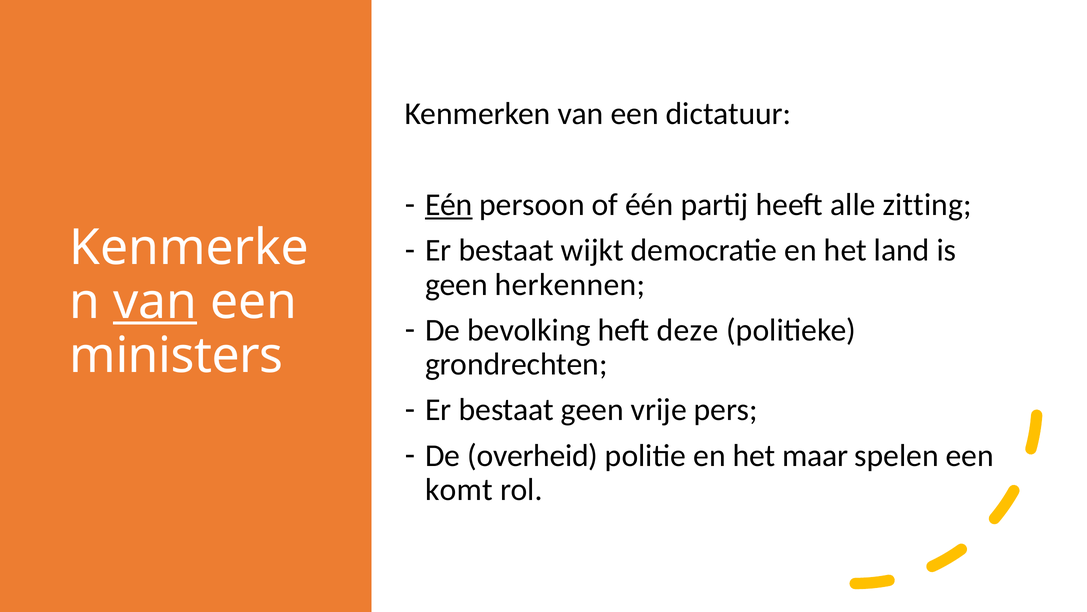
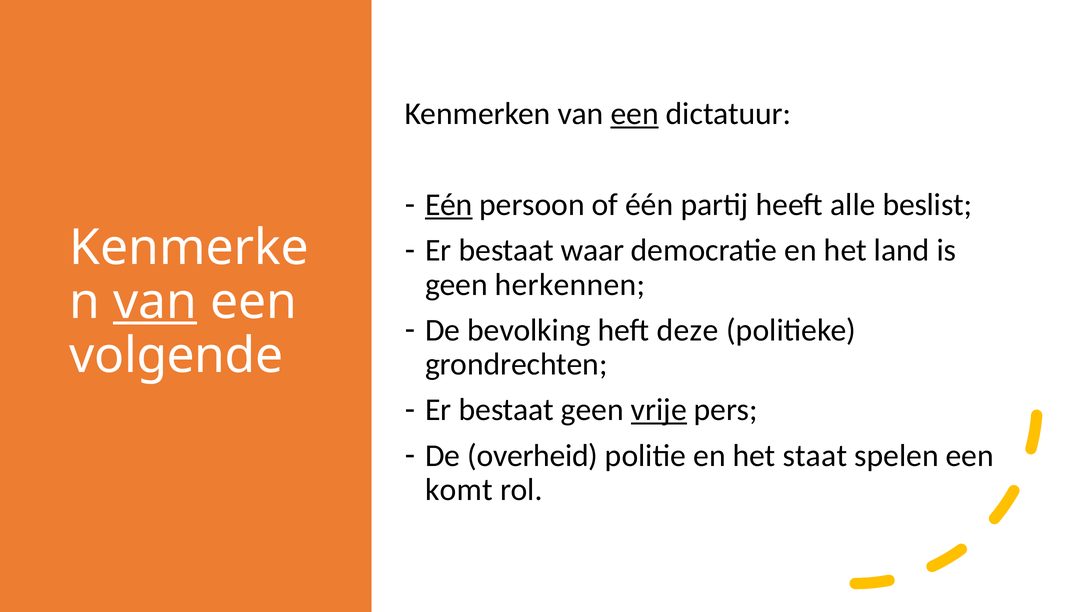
een at (635, 114) underline: none -> present
zitting: zitting -> beslist
wijkt: wijkt -> waar
ministers: ministers -> volgende
vrije underline: none -> present
maar: maar -> staat
